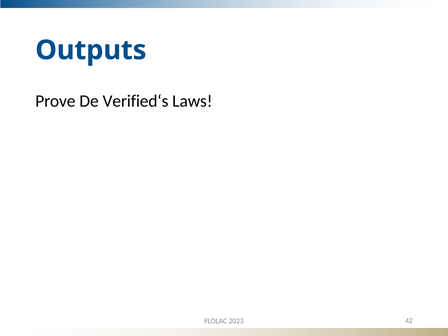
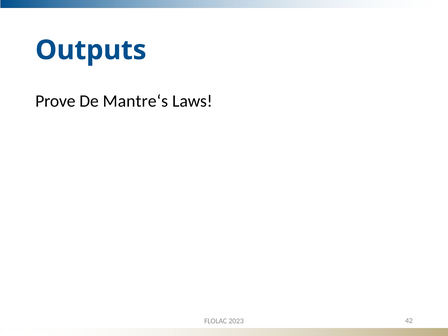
Verified‘s: Verified‘s -> Mantre‘s
